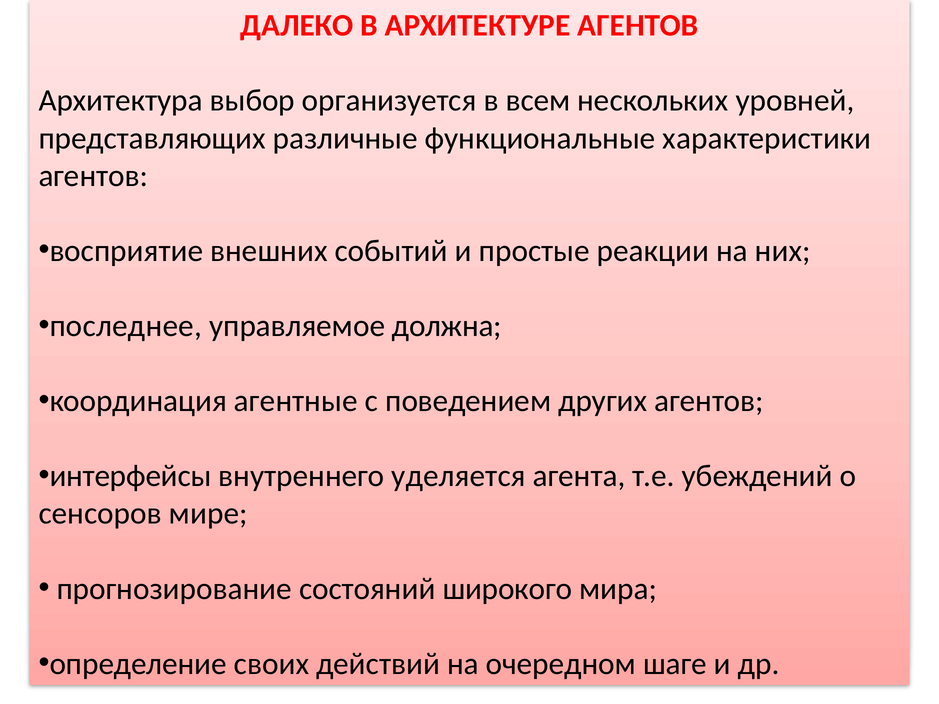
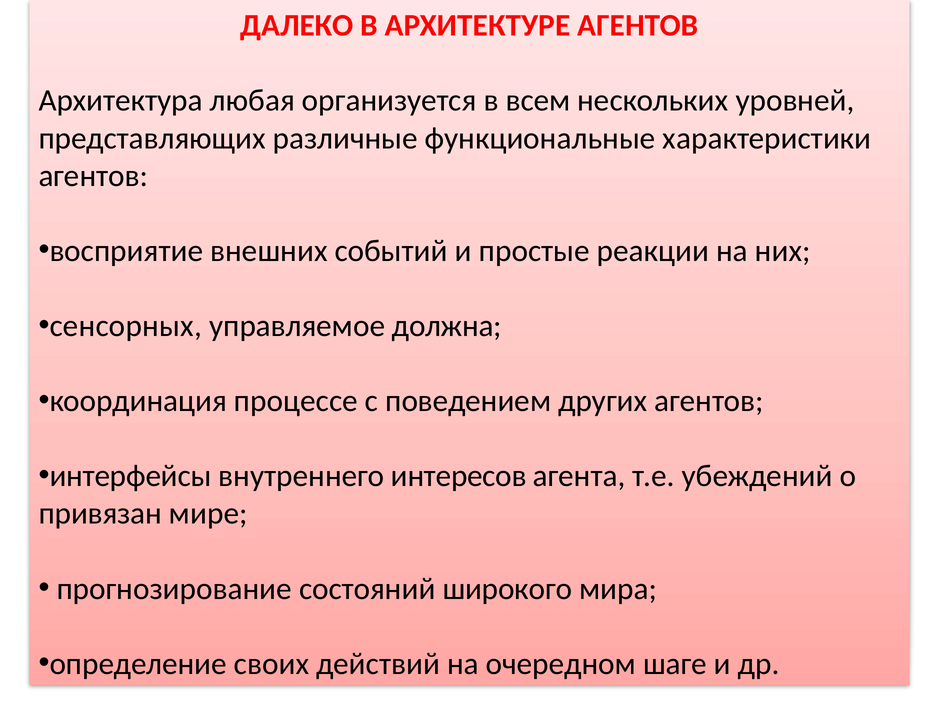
выбор: выбор -> любая
последнее: последнее -> сенсорных
агентные: агентные -> процессе
уделяется: уделяется -> интересов
сенсоров: сенсоров -> привязан
